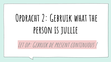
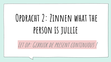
2 Gebruik: Gebruik -> Zinnen
